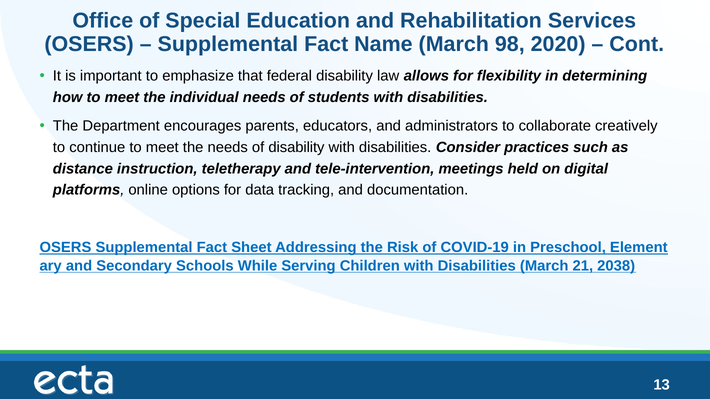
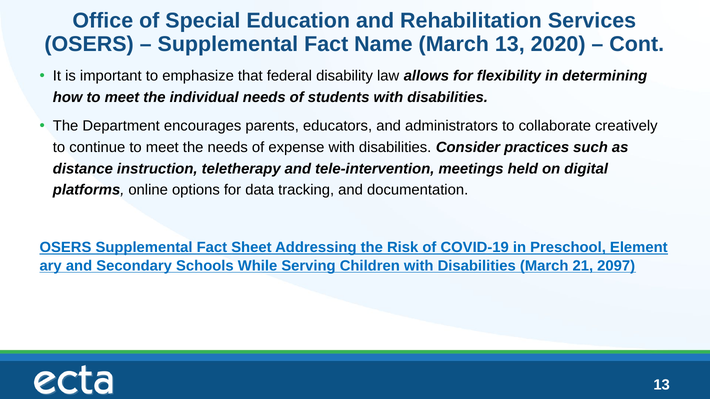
March 98: 98 -> 13
of disability: disability -> expense
2038: 2038 -> 2097
